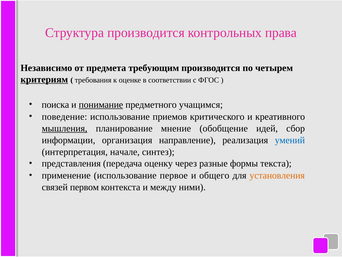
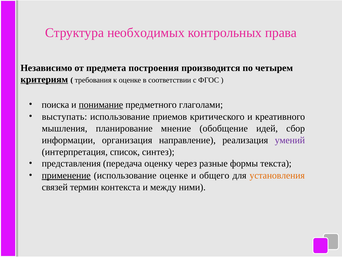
Структура производится: производится -> необходимых
требующим: требующим -> построения
учащимся: учащимся -> глаголами
поведение: поведение -> выступать
мышления underline: present -> none
умений colour: blue -> purple
начале: начале -> список
применение underline: none -> present
использование первое: первое -> оценке
первом: первом -> термин
